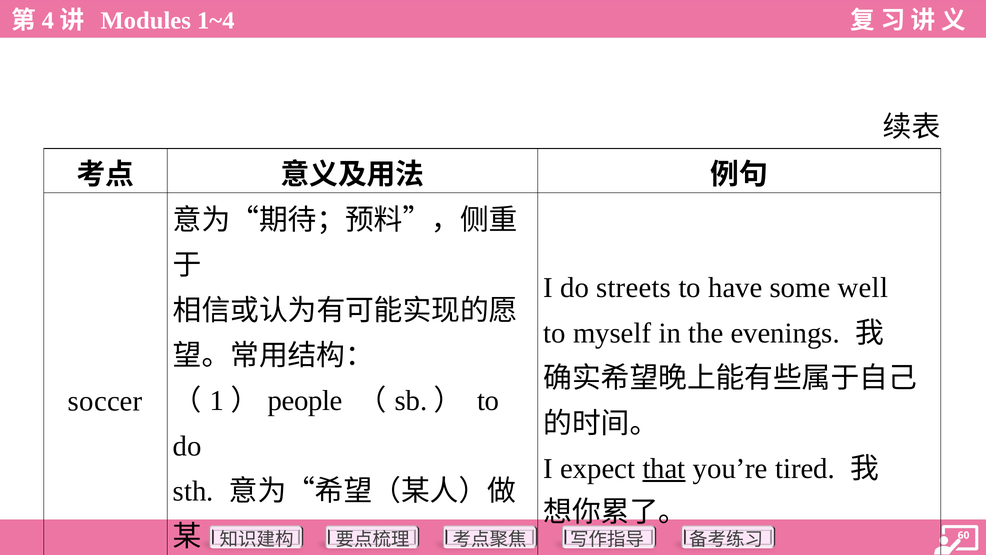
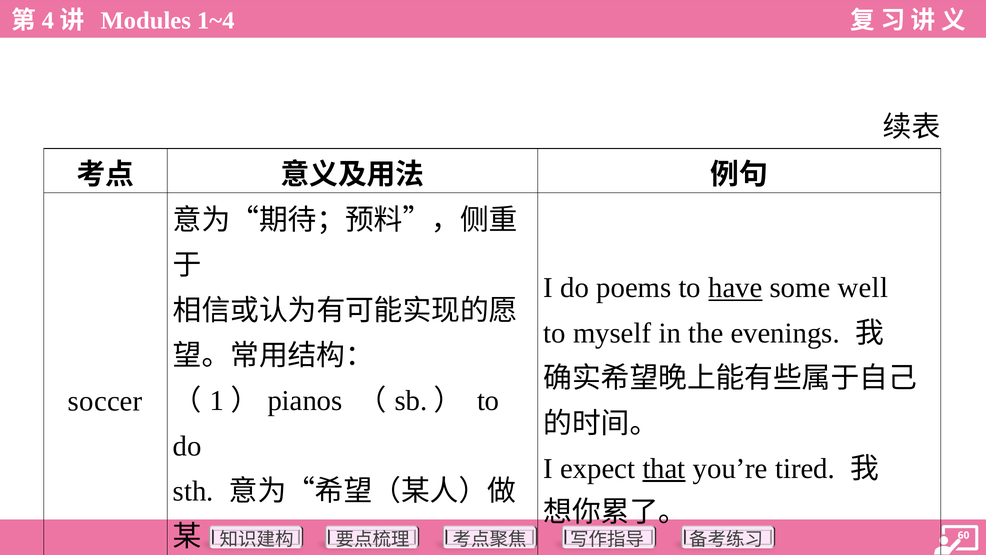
streets: streets -> poems
have underline: none -> present
people: people -> pianos
